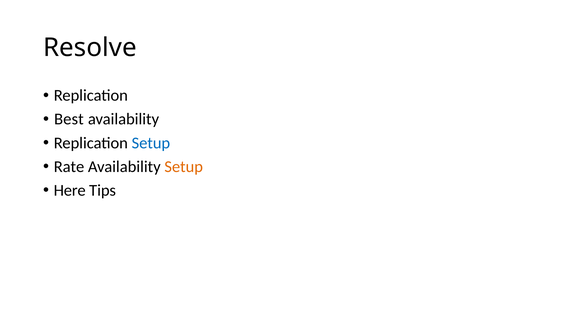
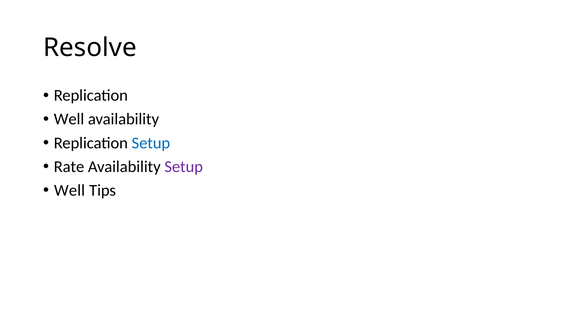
Best at (69, 119): Best -> Well
Setup at (184, 167) colour: orange -> purple
Here at (70, 190): Here -> Well
